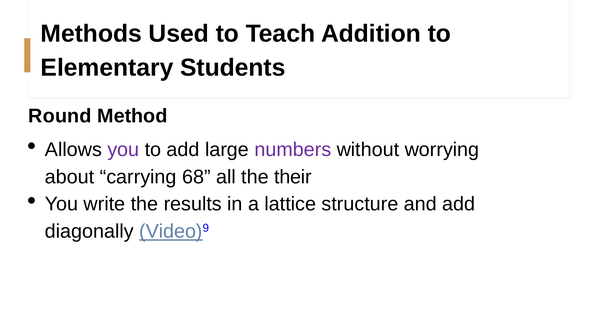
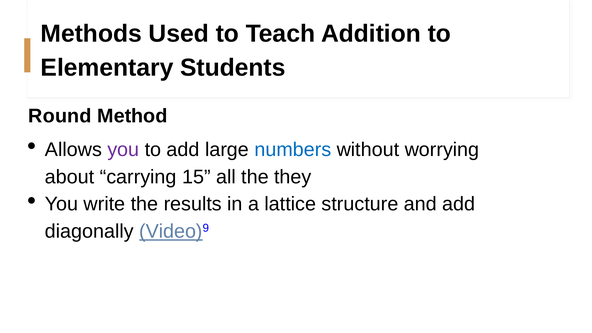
numbers colour: purple -> blue
68: 68 -> 15
their: their -> they
